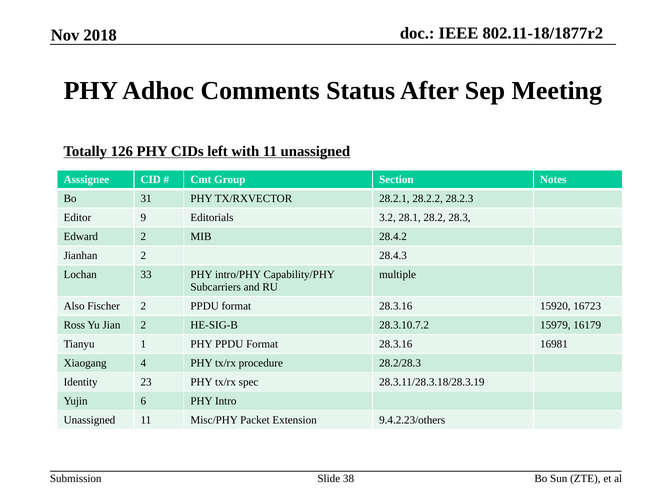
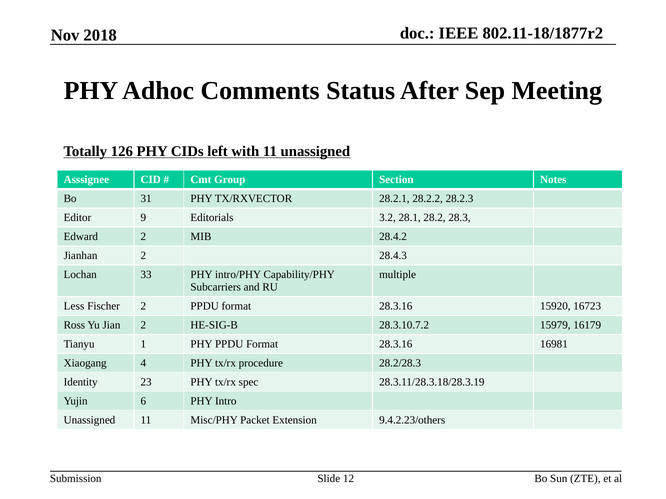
Also: Also -> Less
38: 38 -> 12
